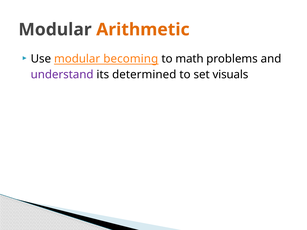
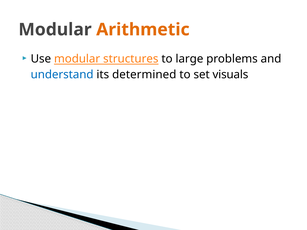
becoming: becoming -> structures
math: math -> large
understand colour: purple -> blue
